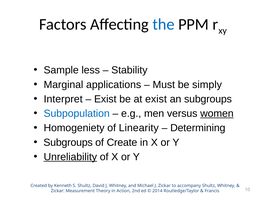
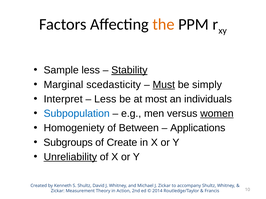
the colour: blue -> orange
Stability underline: none -> present
applications: applications -> scedasticity
Must underline: none -> present
Exist at (105, 99): Exist -> Less
at exist: exist -> most
an subgroups: subgroups -> individuals
Linearity: Linearity -> Between
Determining: Determining -> Applications
